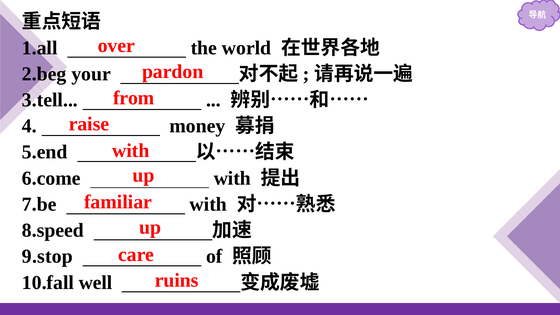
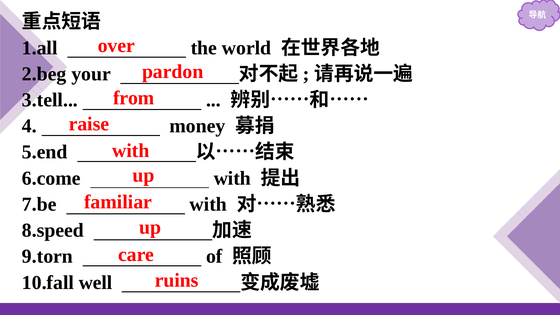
9.stop: 9.stop -> 9.torn
